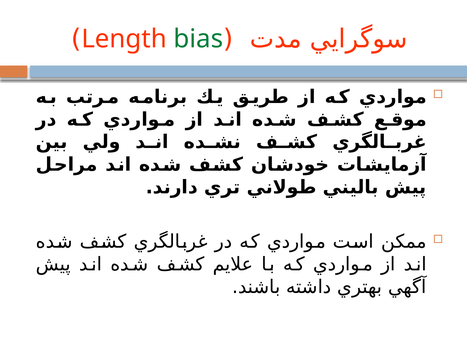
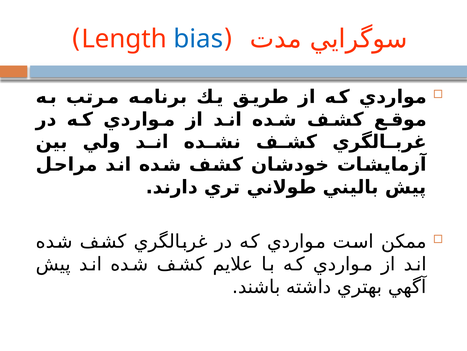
bias colour: green -> blue
